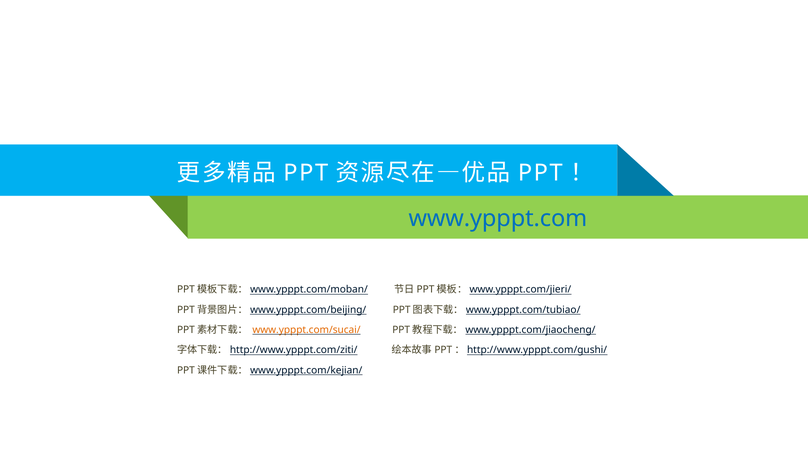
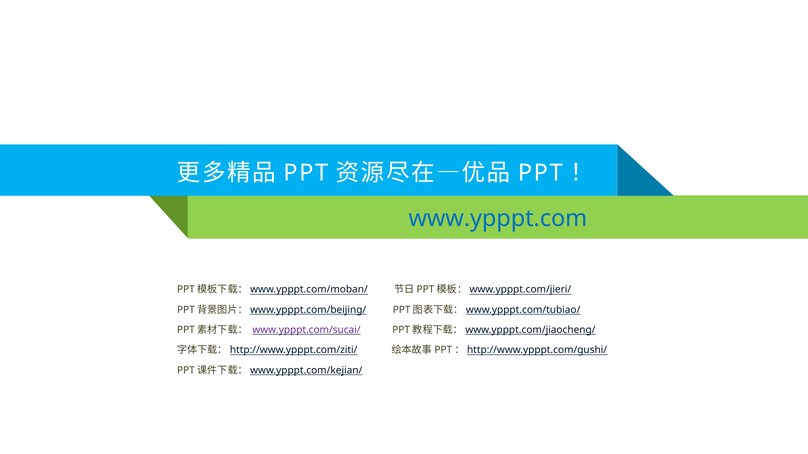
www.ypppt.com/sucai/ colour: orange -> purple
